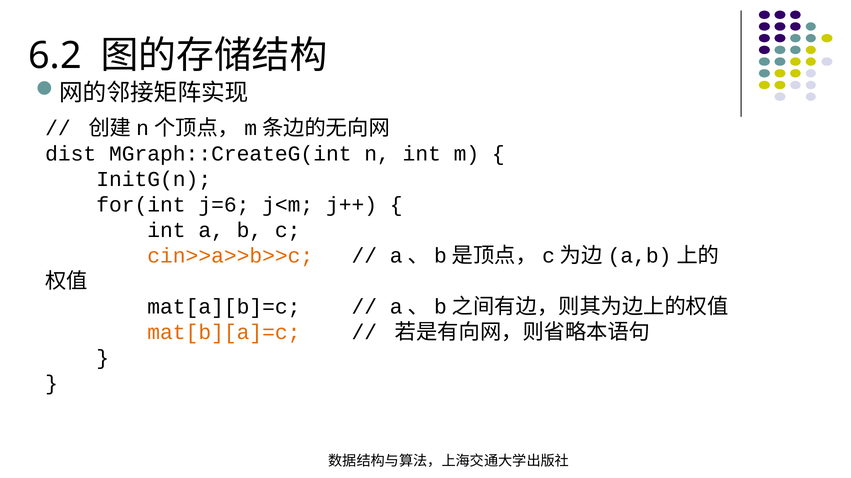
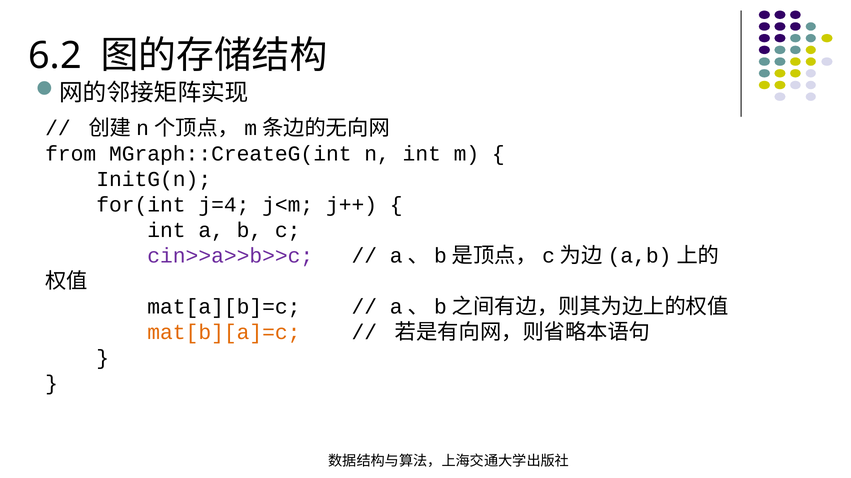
dist: dist -> from
j=6: j=6 -> j=4
cin>>a>>b>>c colour: orange -> purple
